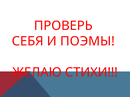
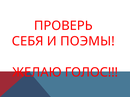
СТИХИ: СТИХИ -> ГОЛОС
